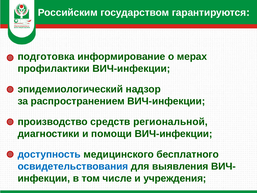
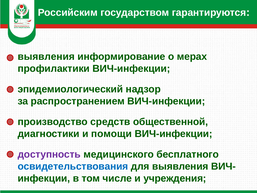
подготовка at (46, 56): подготовка -> выявления
региональной: региональной -> общественной
доступность colour: blue -> purple
